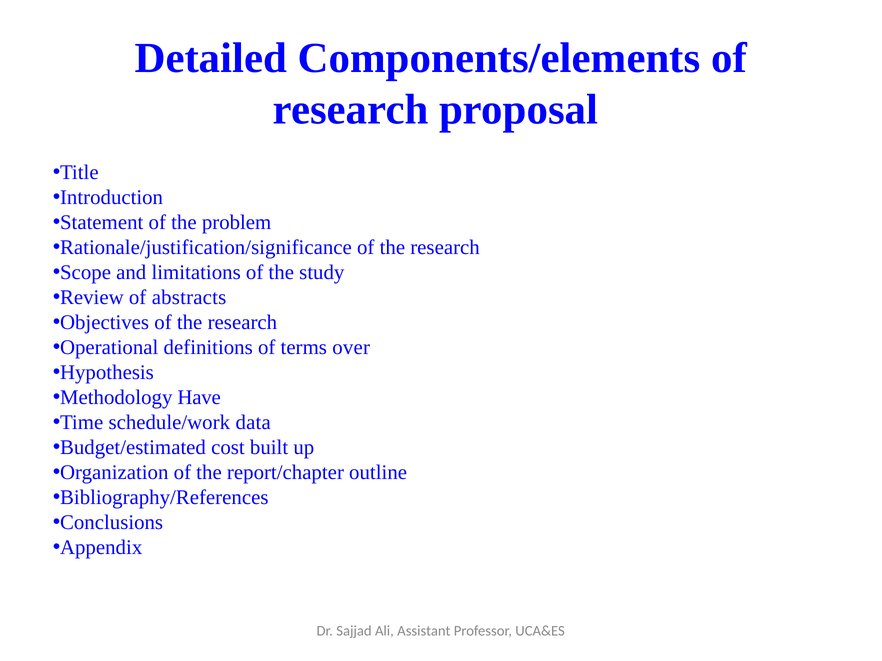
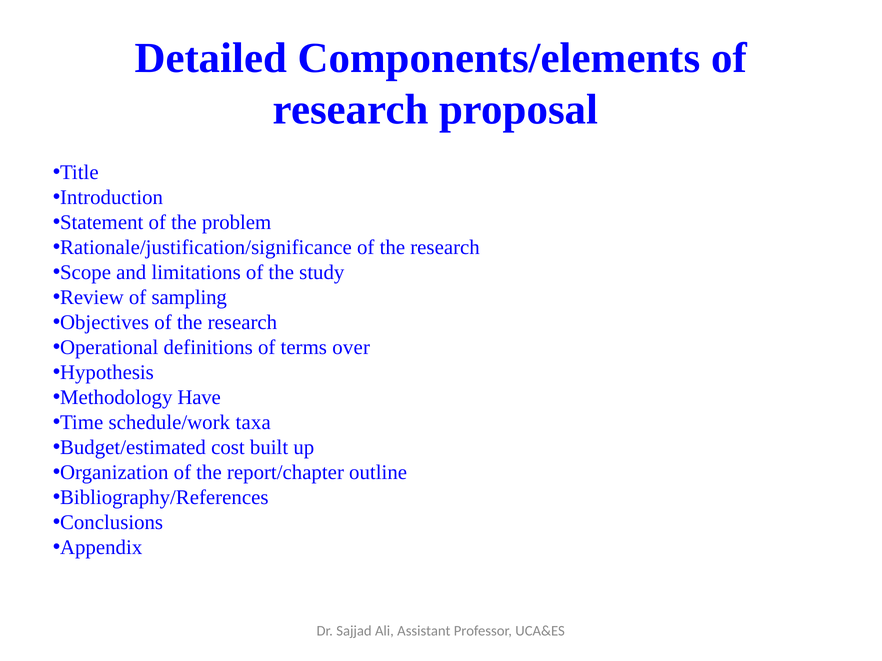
abstracts: abstracts -> sampling
data: data -> taxa
